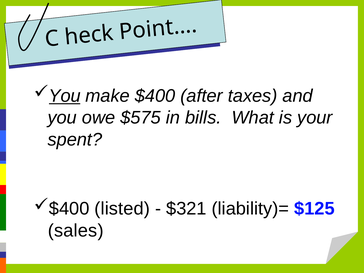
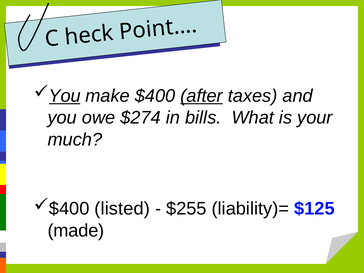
after underline: none -> present
$575: $575 -> $274
spent: spent -> much
$321: $321 -> $255
sales: sales -> made
